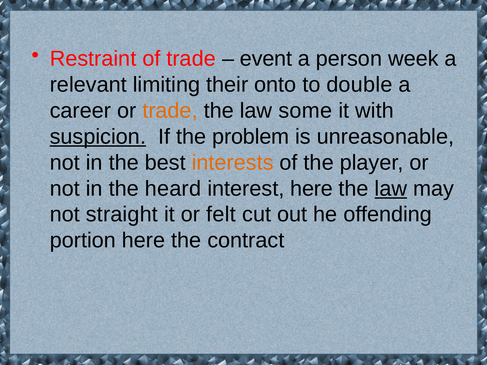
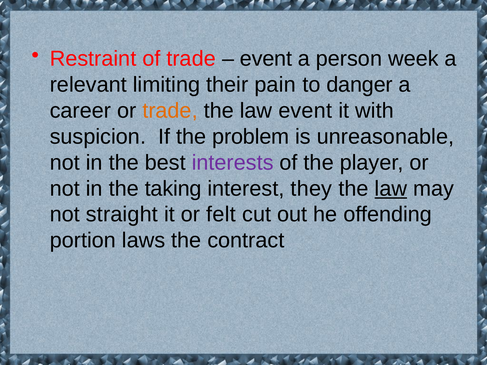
onto: onto -> pain
double: double -> danger
law some: some -> event
suspicion underline: present -> none
interests colour: orange -> purple
heard: heard -> taking
interest here: here -> they
portion here: here -> laws
